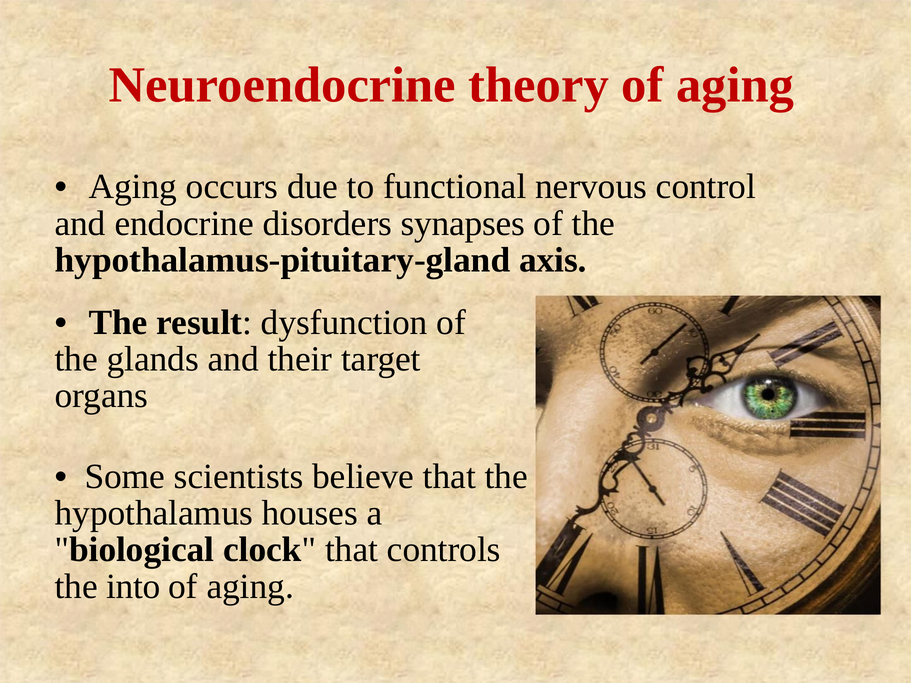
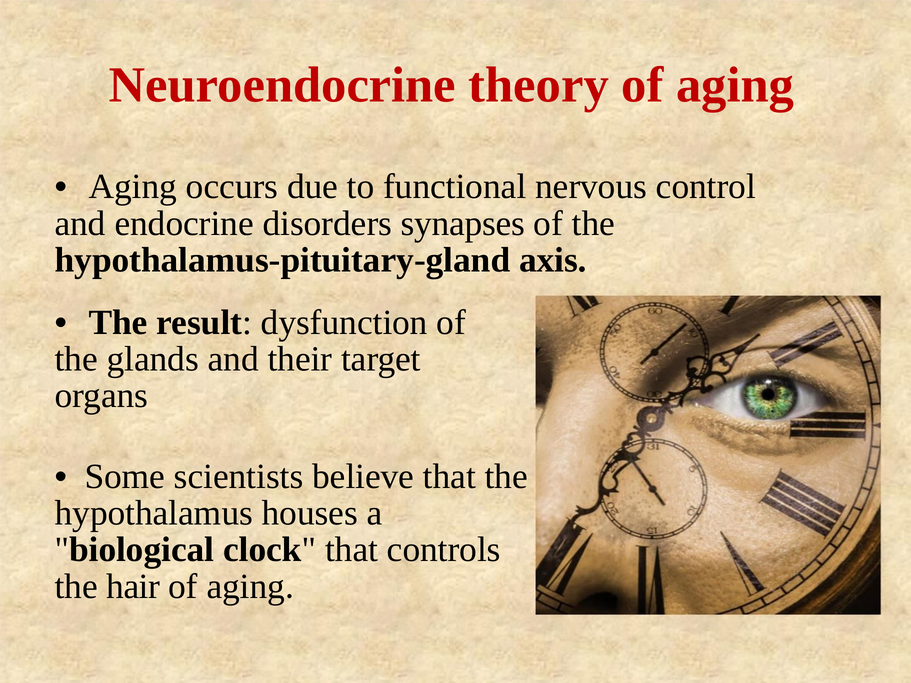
into: into -> hair
